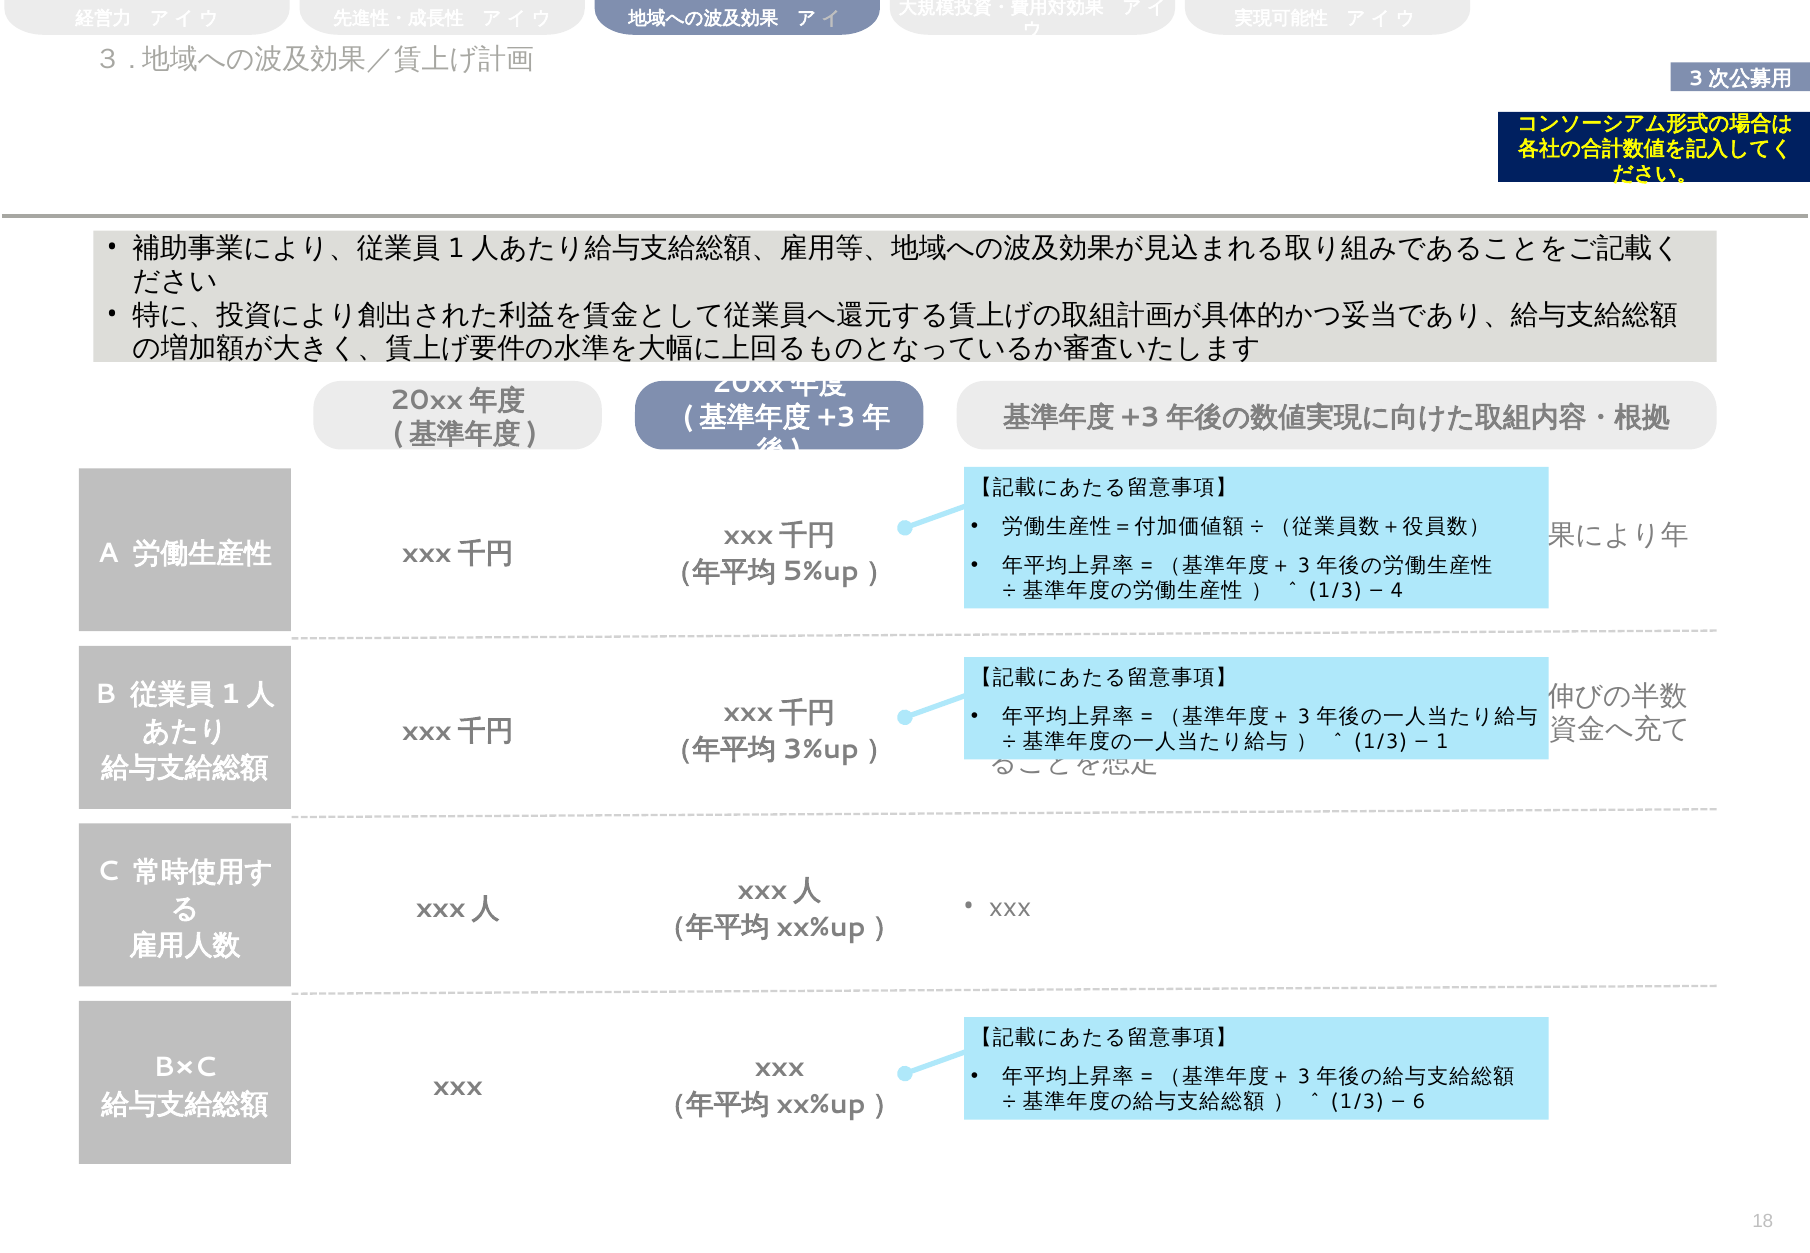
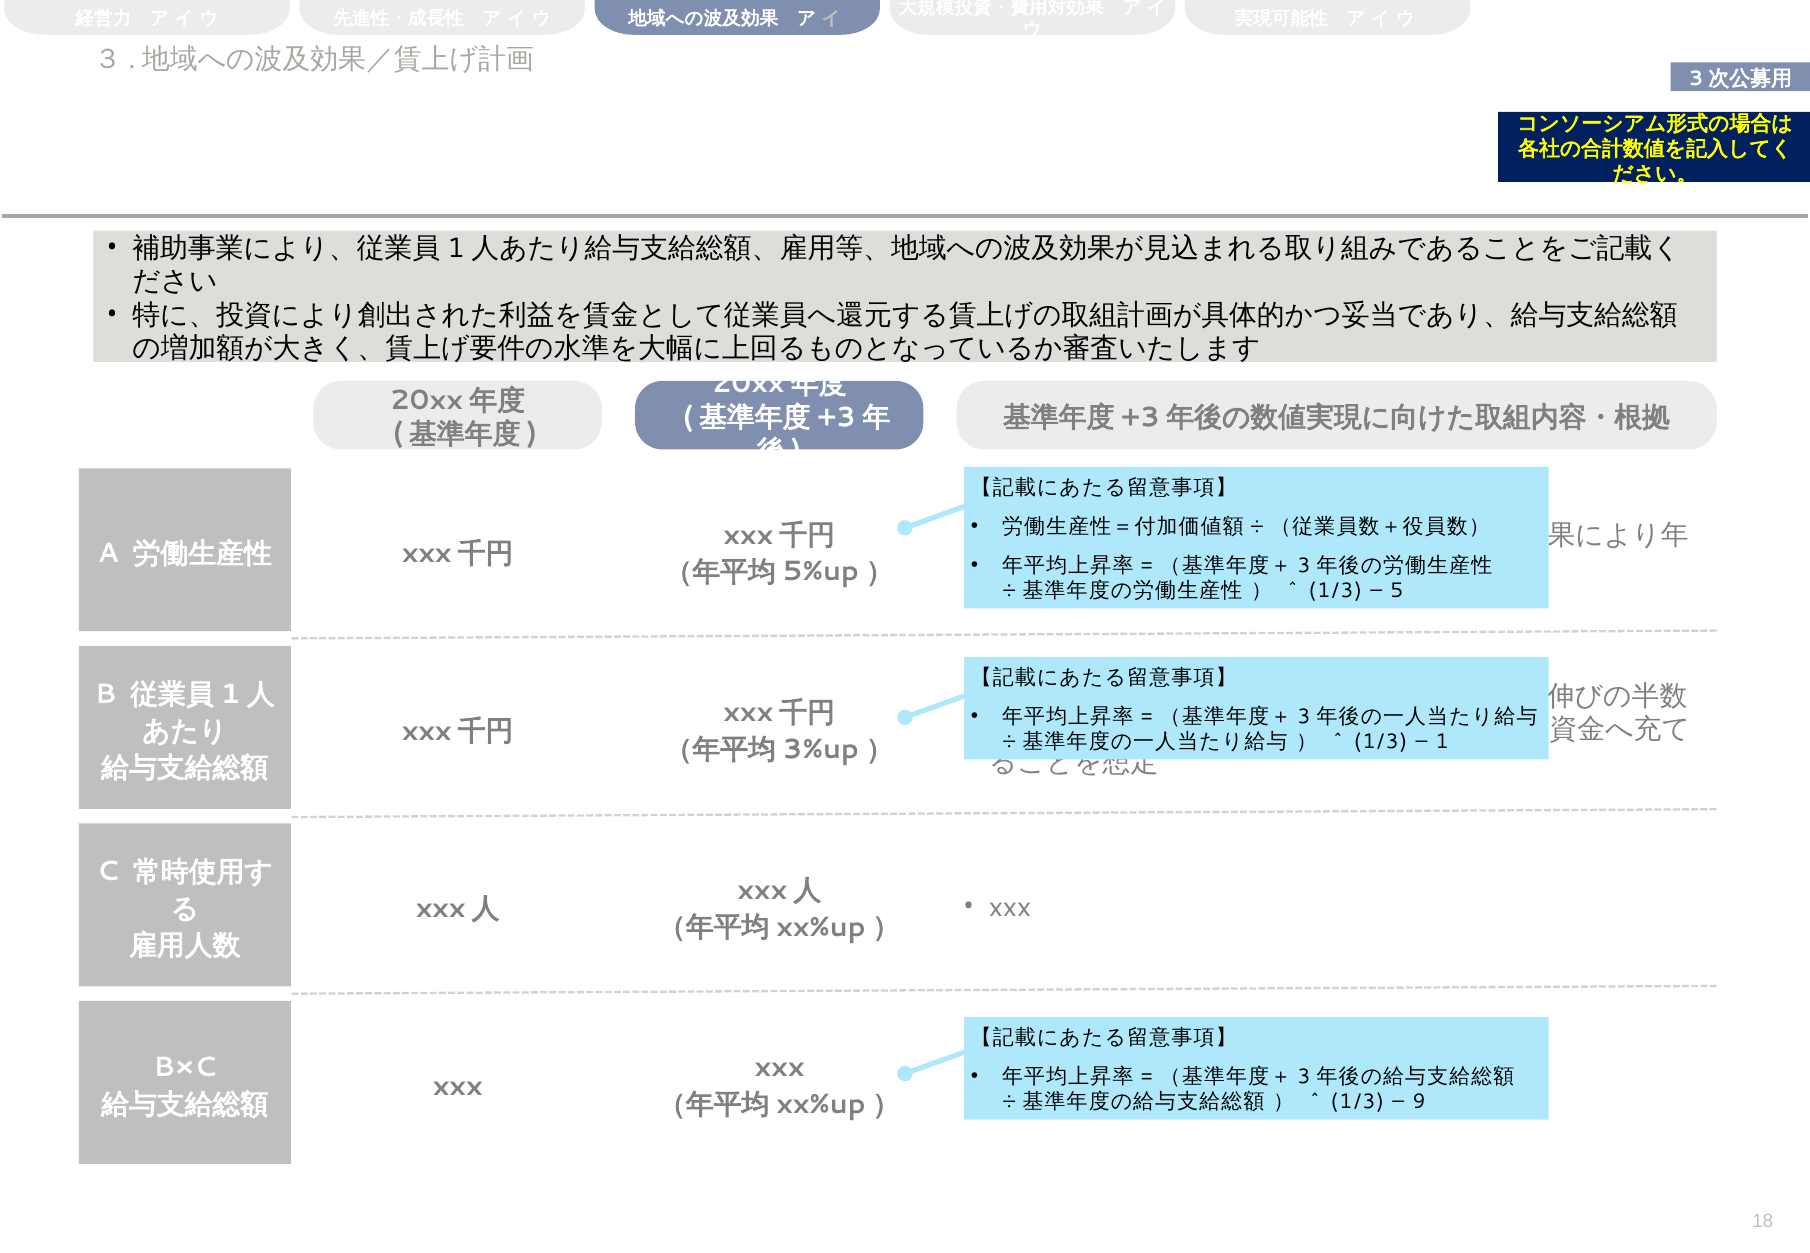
4: 4 -> 5
6: 6 -> 9
